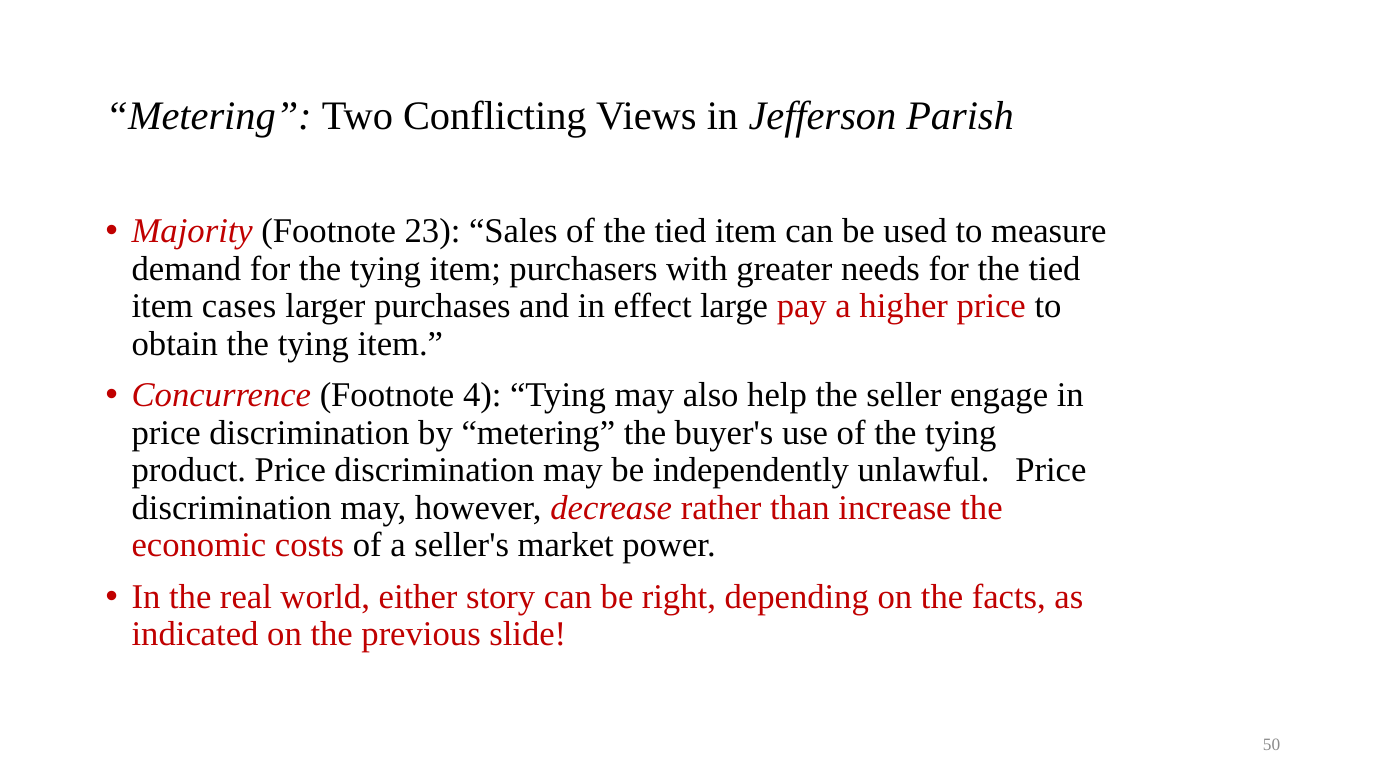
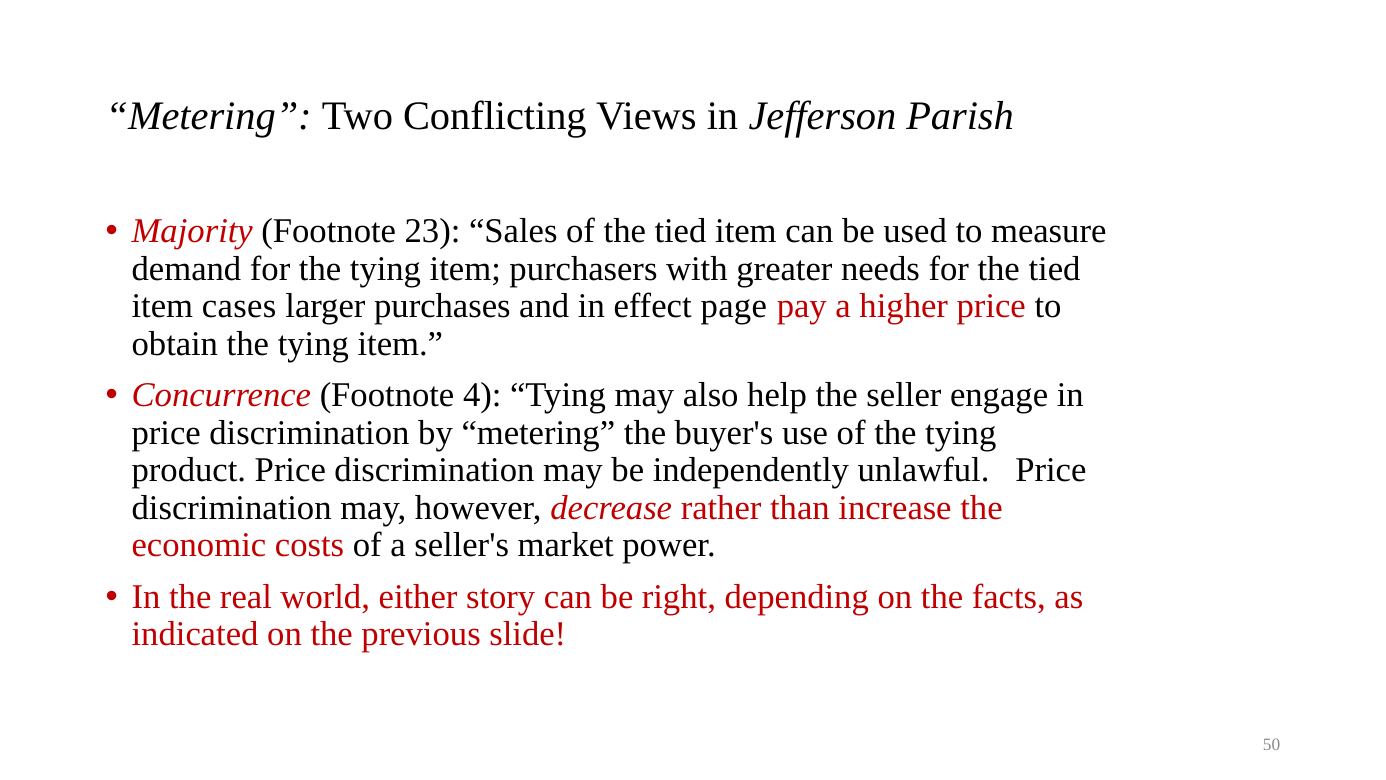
large: large -> page
